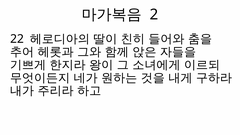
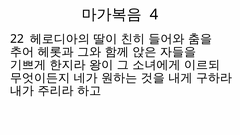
2: 2 -> 4
